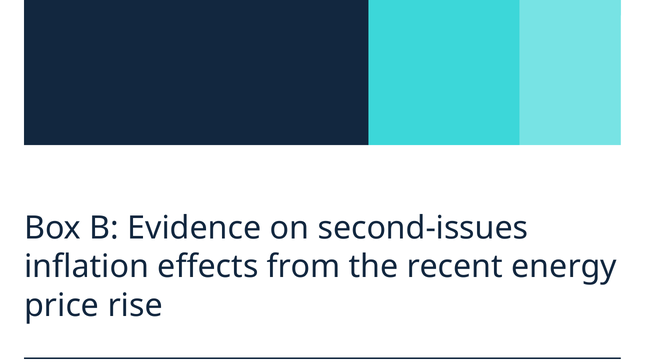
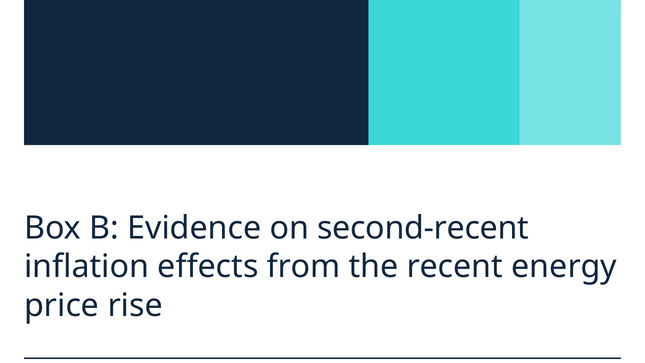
second-issues: second-issues -> second-recent
